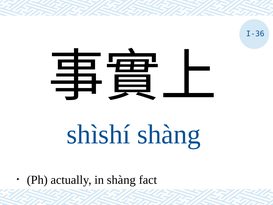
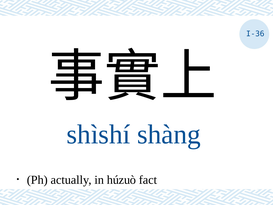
in shàng: shàng -> húzuò
